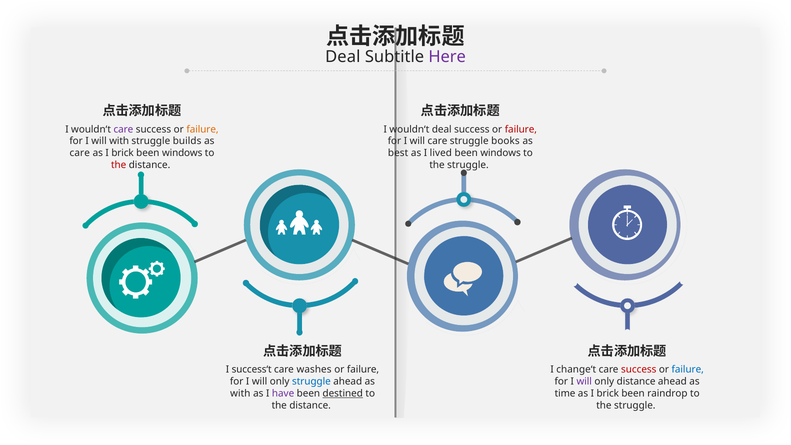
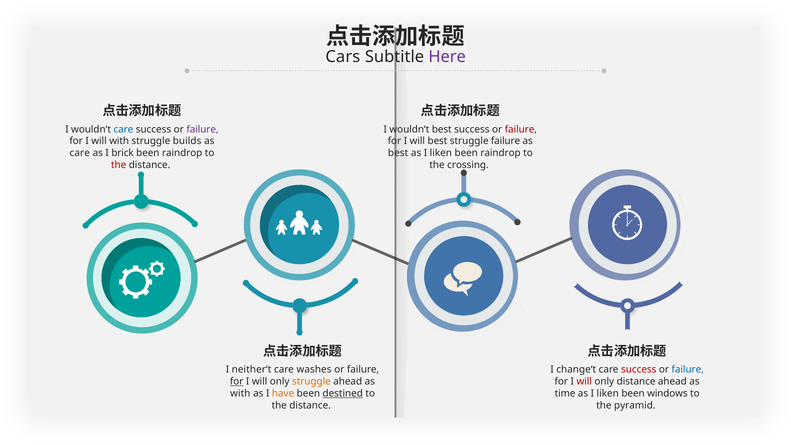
Deal at (343, 57): Deal -> Cars
care at (123, 129) colour: purple -> blue
failure at (202, 129) colour: orange -> purple
wouldn‘t deal: deal -> best
will care: care -> best
struggle books: books -> failure
windows at (182, 153): windows -> raindrop
lived at (441, 153): lived -> liken
windows at (501, 153): windows -> raindrop
struggle at (468, 165): struggle -> crossing
success‘t: success‘t -> neither‘t
for at (237, 382) underline: none -> present
struggle at (311, 382) colour: blue -> orange
will at (584, 382) colour: purple -> red
have colour: purple -> orange
brick at (608, 393): brick -> liken
raindrop: raindrop -> windows
struggle at (635, 405): struggle -> pyramid
